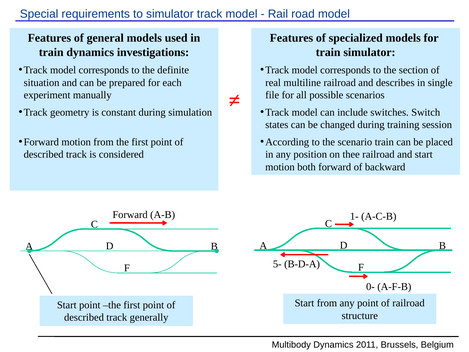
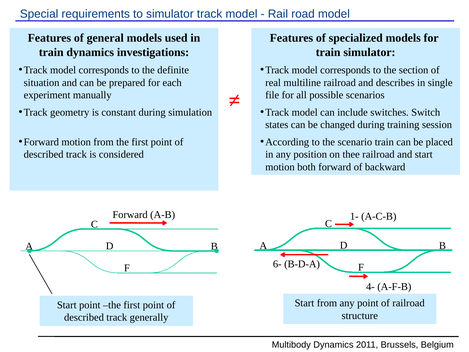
5-: 5- -> 6-
0-: 0- -> 4-
